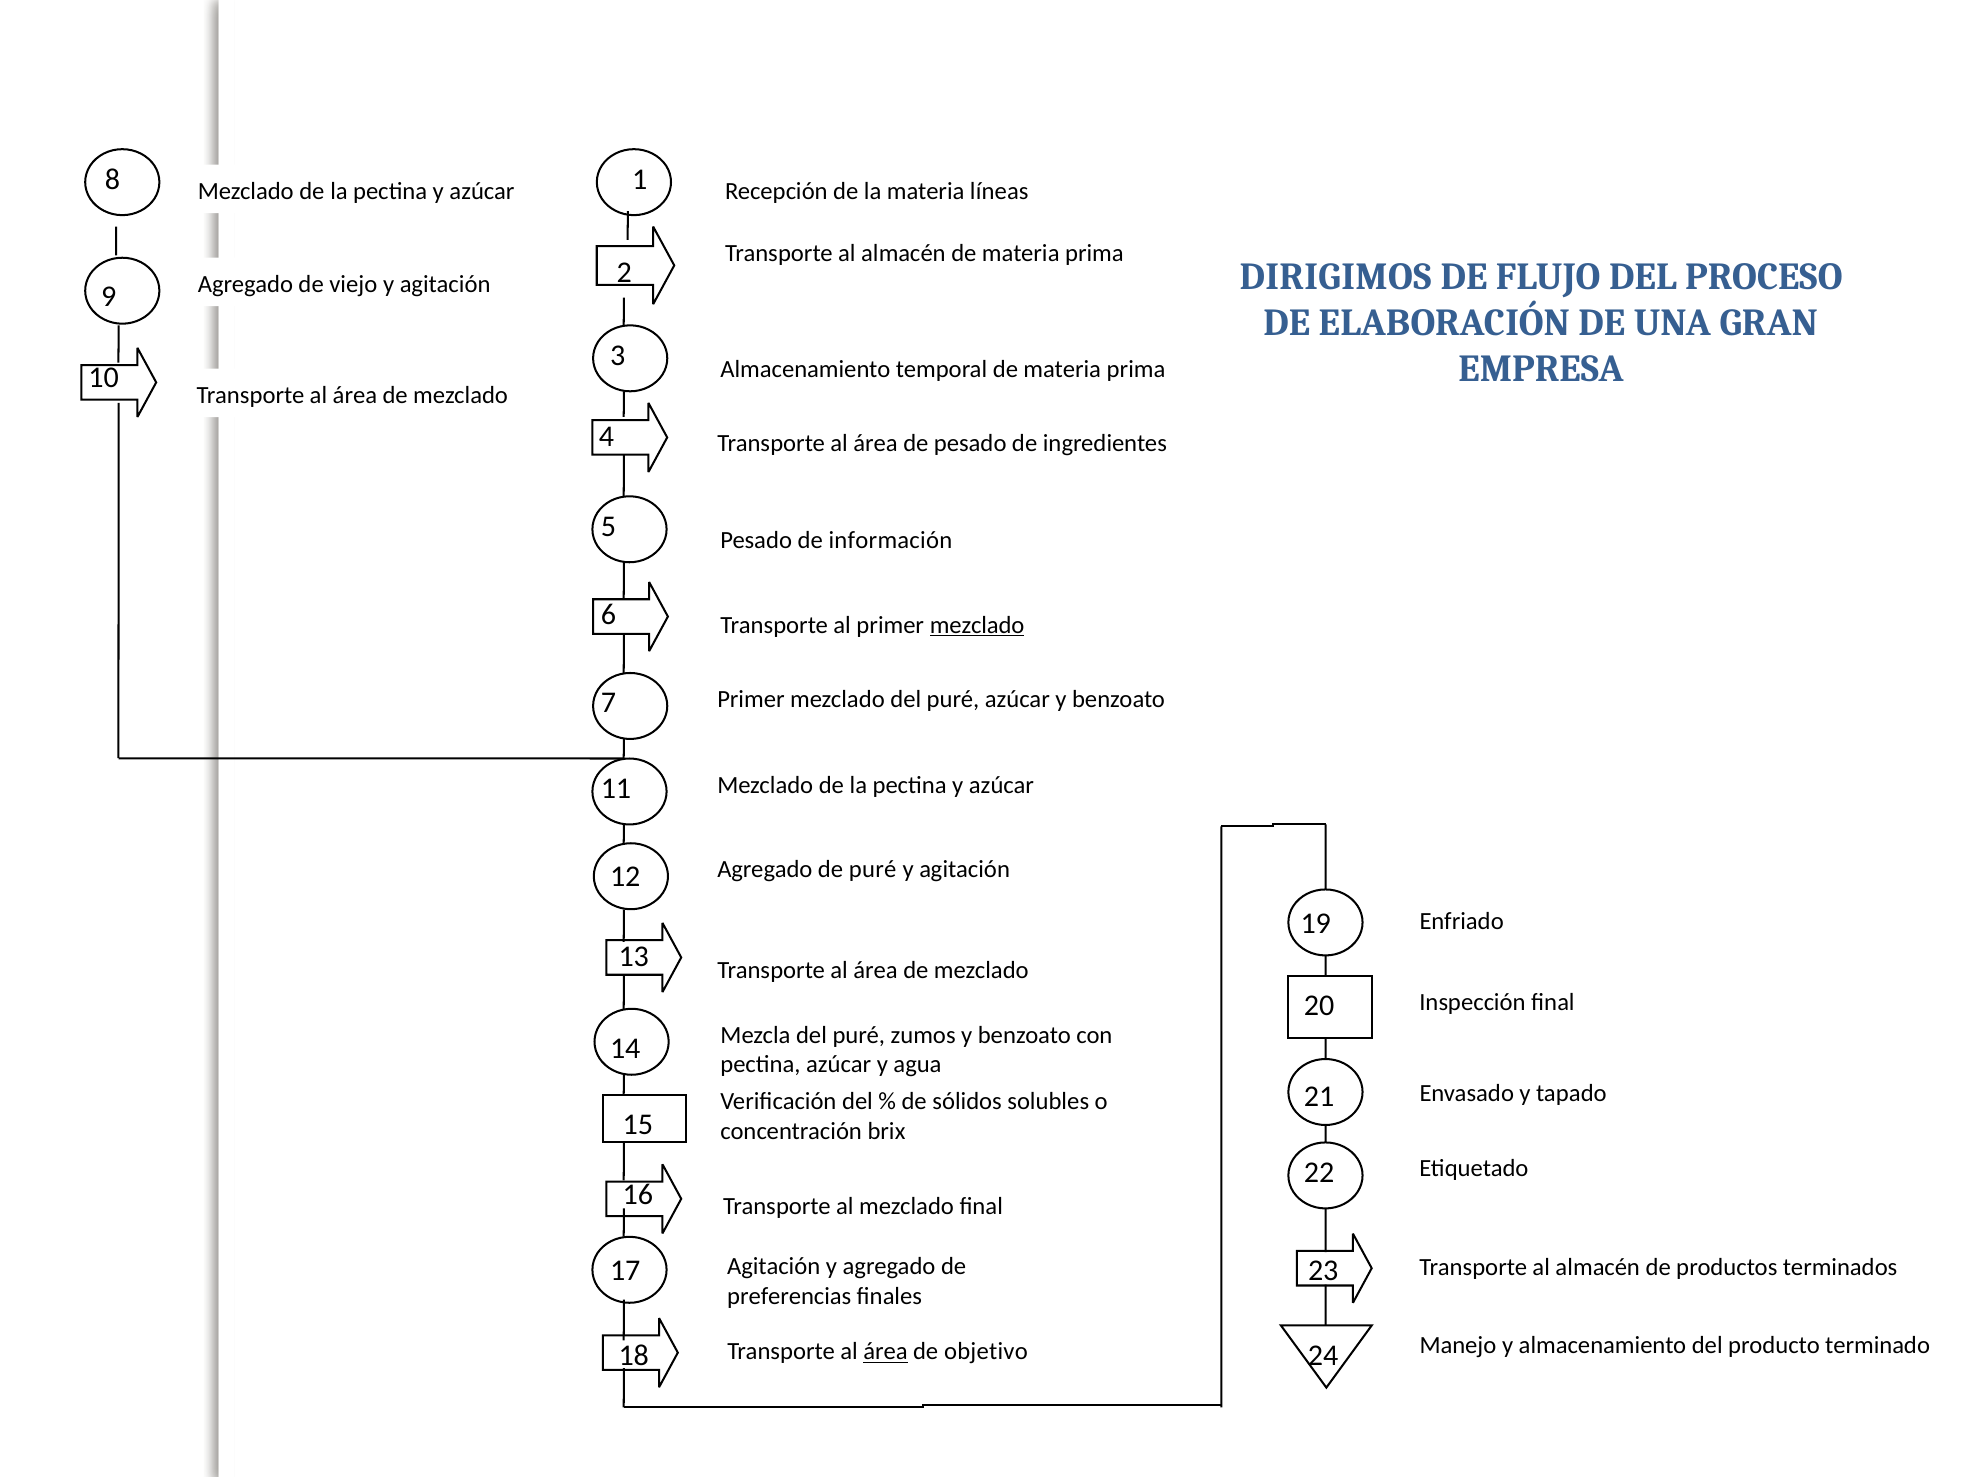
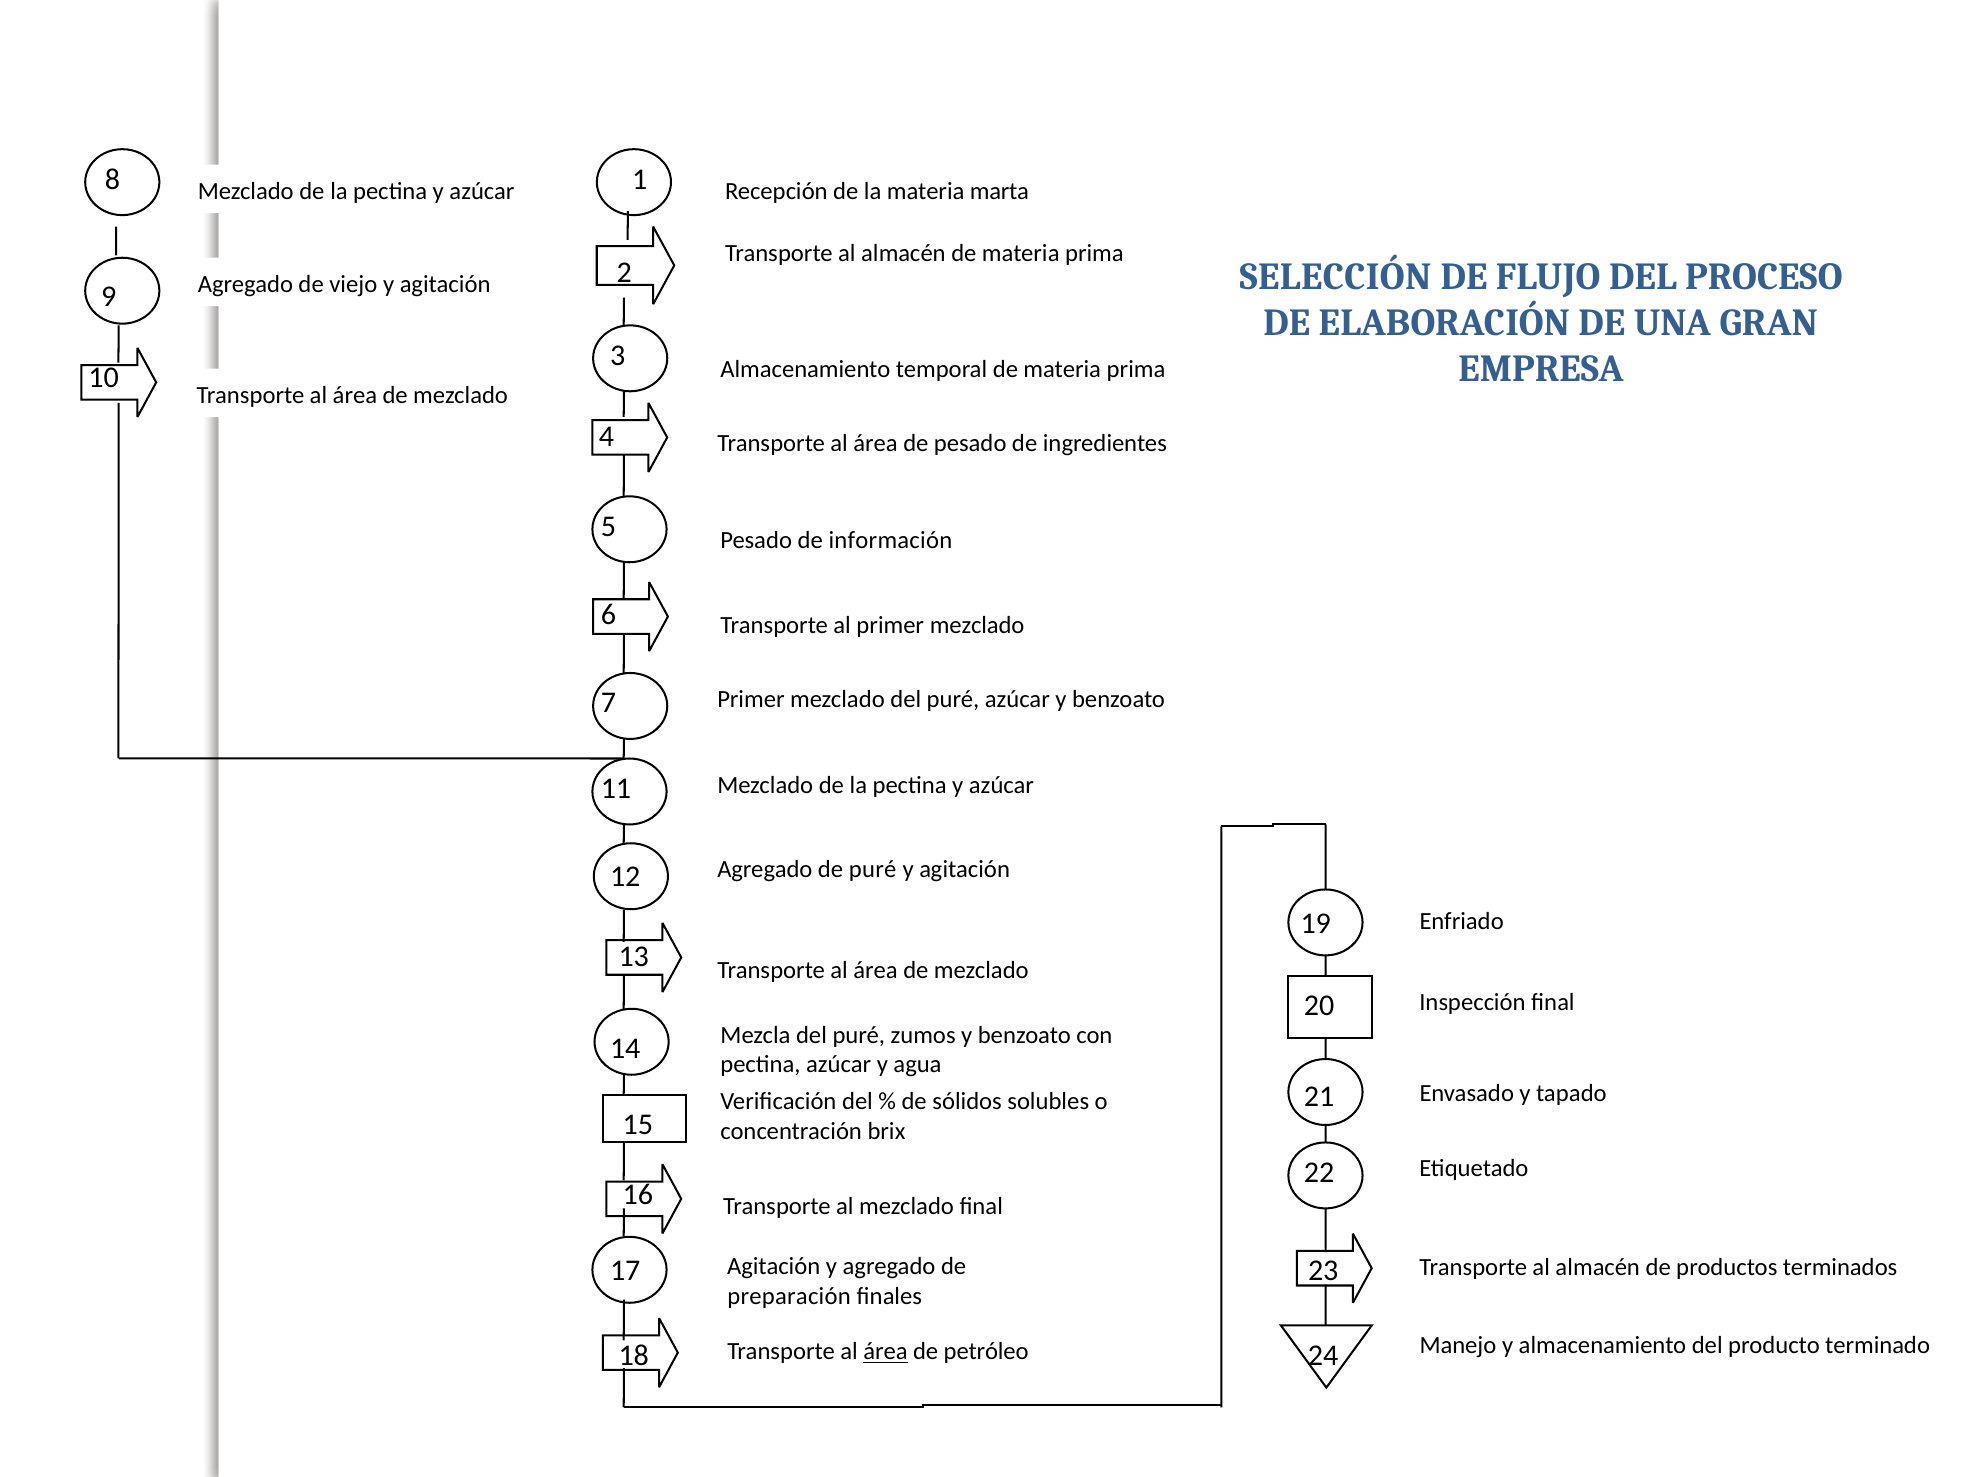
líneas: líneas -> marta
DIRIGIMOS: DIRIGIMOS -> SELECCIÓN
mezclado at (977, 625) underline: present -> none
preferencias: preferencias -> preparación
objetivo: objetivo -> petróleo
